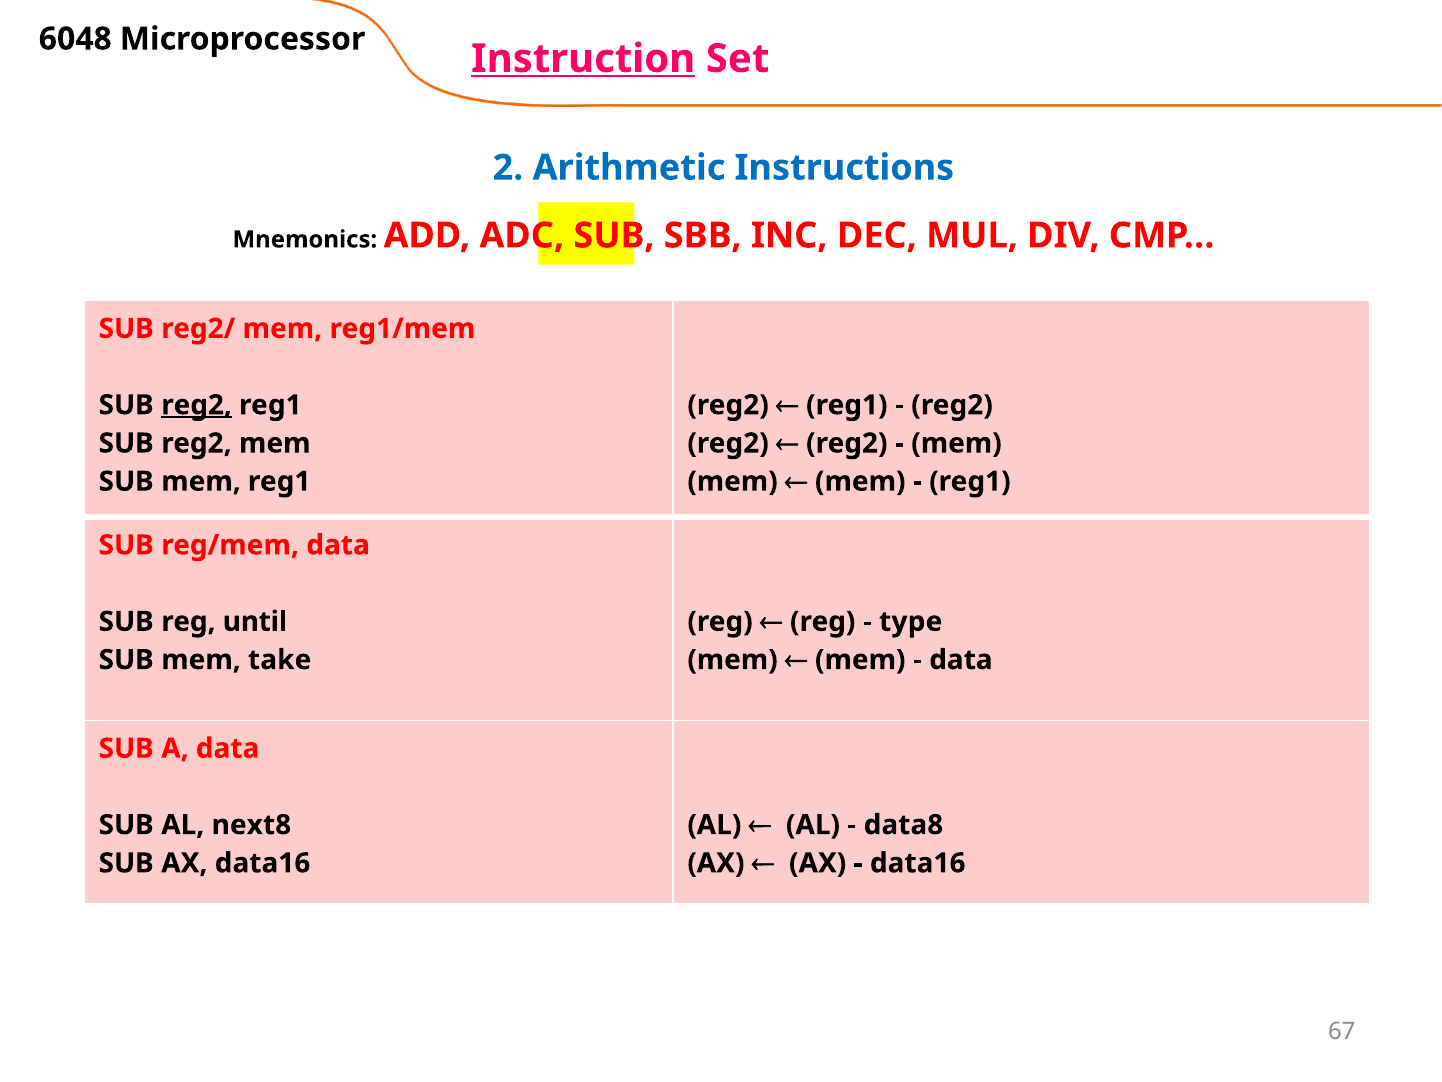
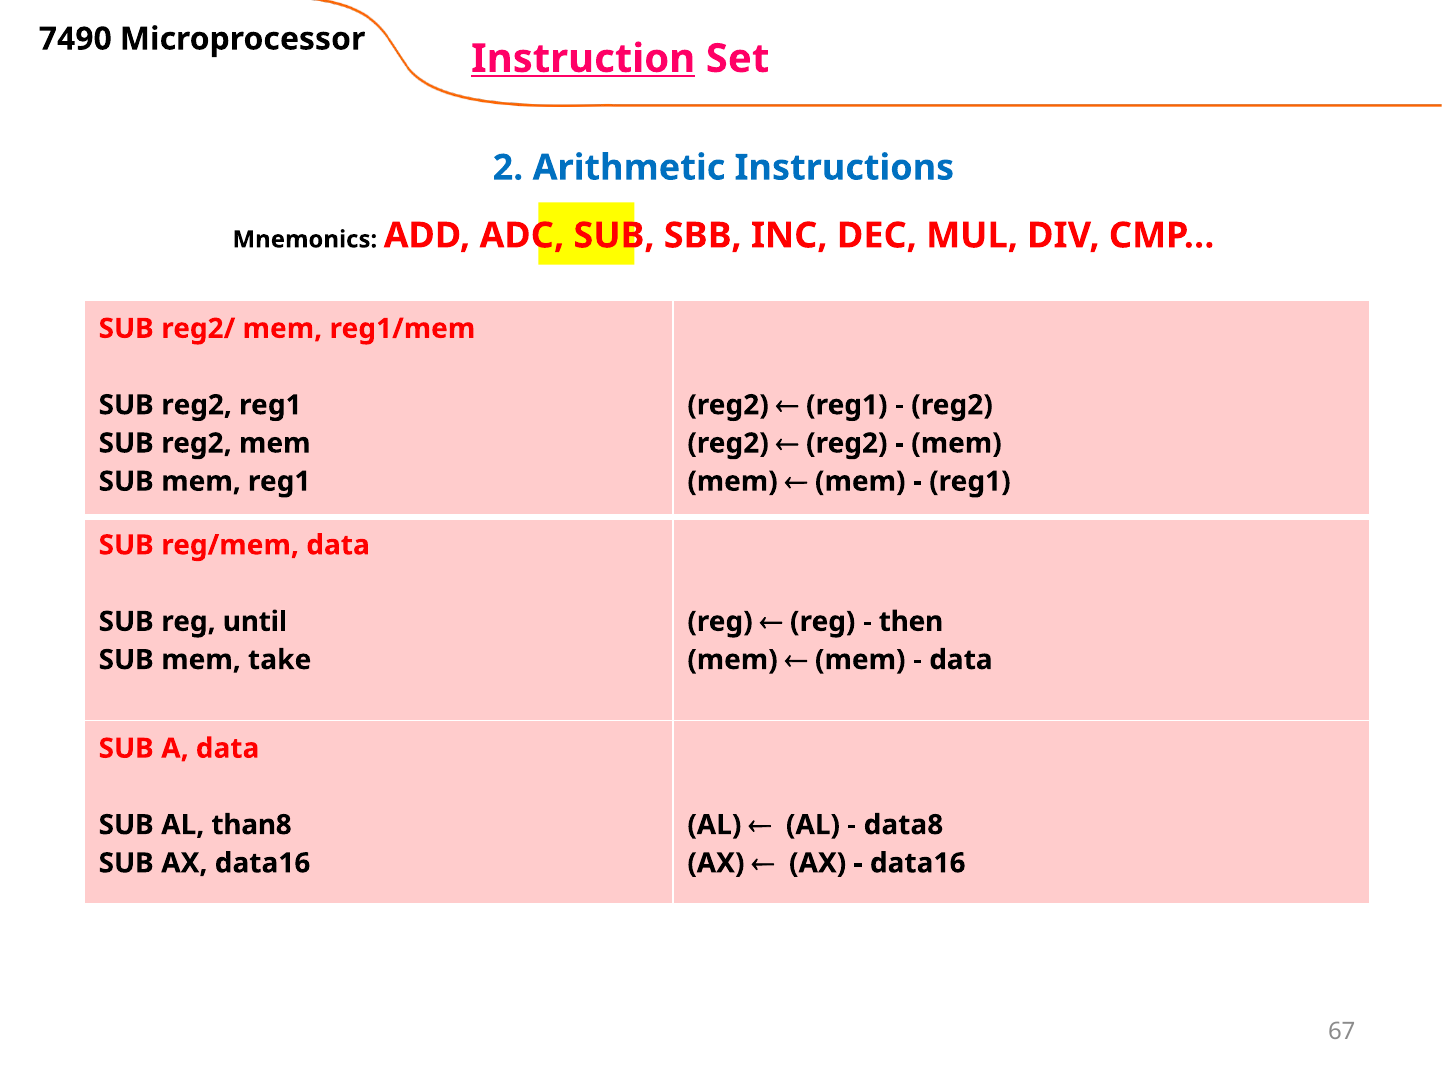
6048: 6048 -> 7490
reg2 at (197, 405) underline: present -> none
type: type -> then
next8: next8 -> than8
